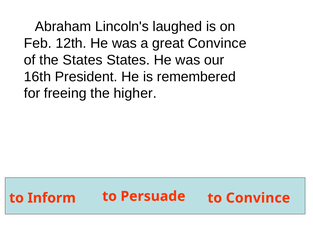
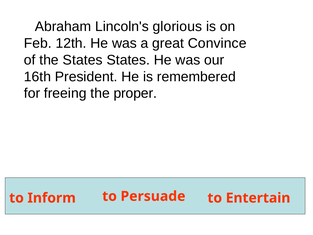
laughed: laughed -> glorious
higher: higher -> proper
to Convince: Convince -> Entertain
